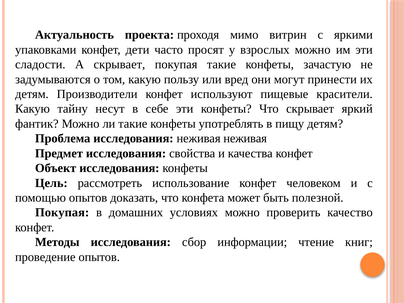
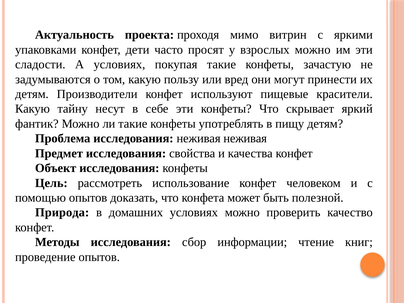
А скрывает: скрывает -> условиях
Покупая at (62, 213): Покупая -> Природа
